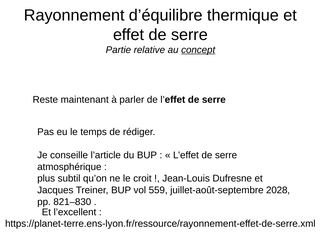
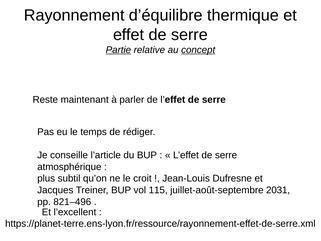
Partie underline: none -> present
559: 559 -> 115
2028: 2028 -> 2031
821–830: 821–830 -> 821–496
